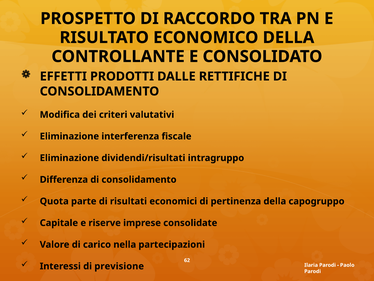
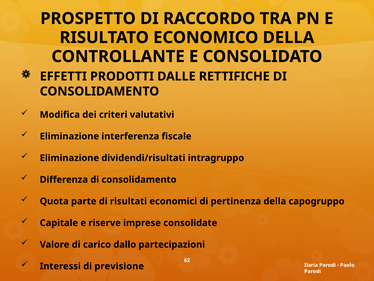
nella: nella -> dallo
